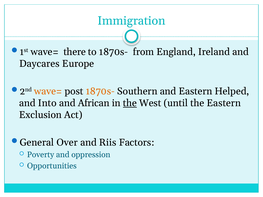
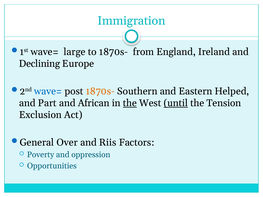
there: there -> large
Daycares: Daycares -> Declining
wave= at (48, 91) colour: orange -> blue
Into: Into -> Part
until underline: none -> present
the Eastern: Eastern -> Tension
